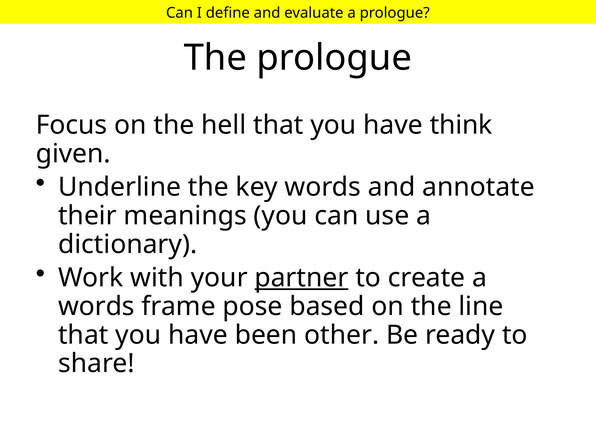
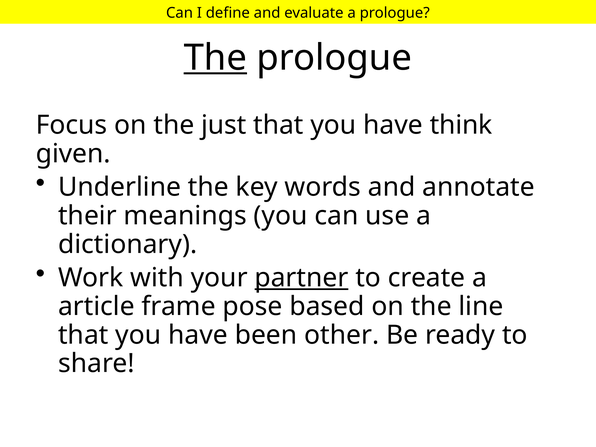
The at (215, 58) underline: none -> present
hell: hell -> just
words at (96, 306): words -> article
